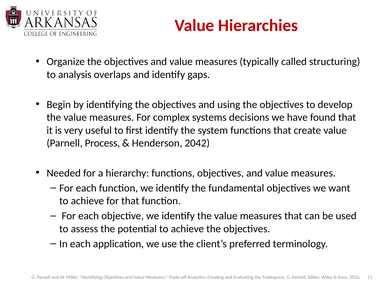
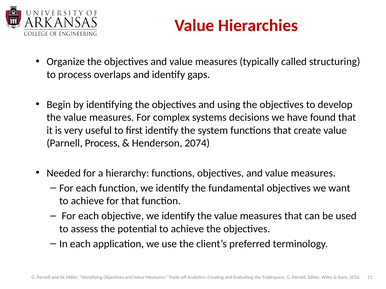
to analysis: analysis -> process
2042: 2042 -> 2074
